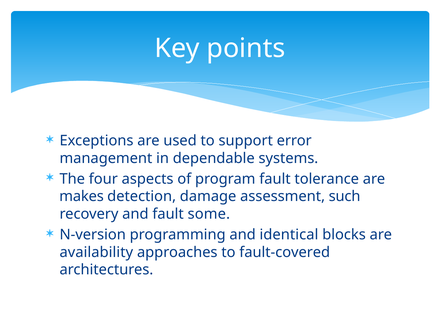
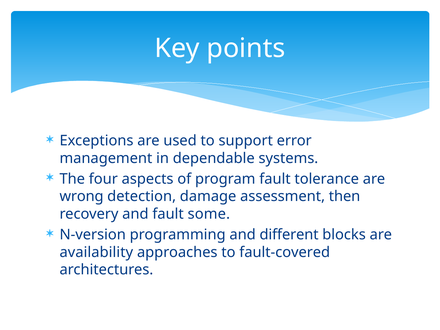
makes: makes -> wrong
such: such -> then
identical: identical -> different
